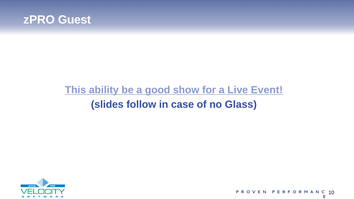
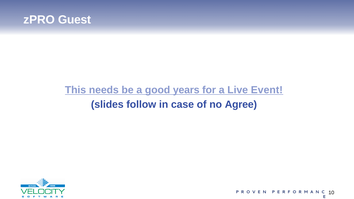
ability: ability -> needs
show: show -> years
Glass: Glass -> Agree
